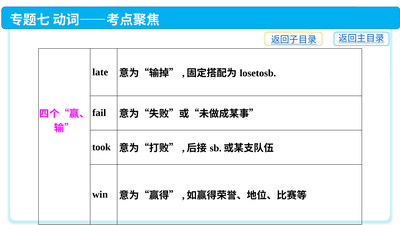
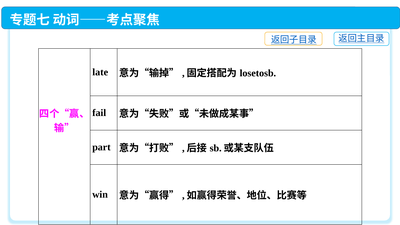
took: took -> part
